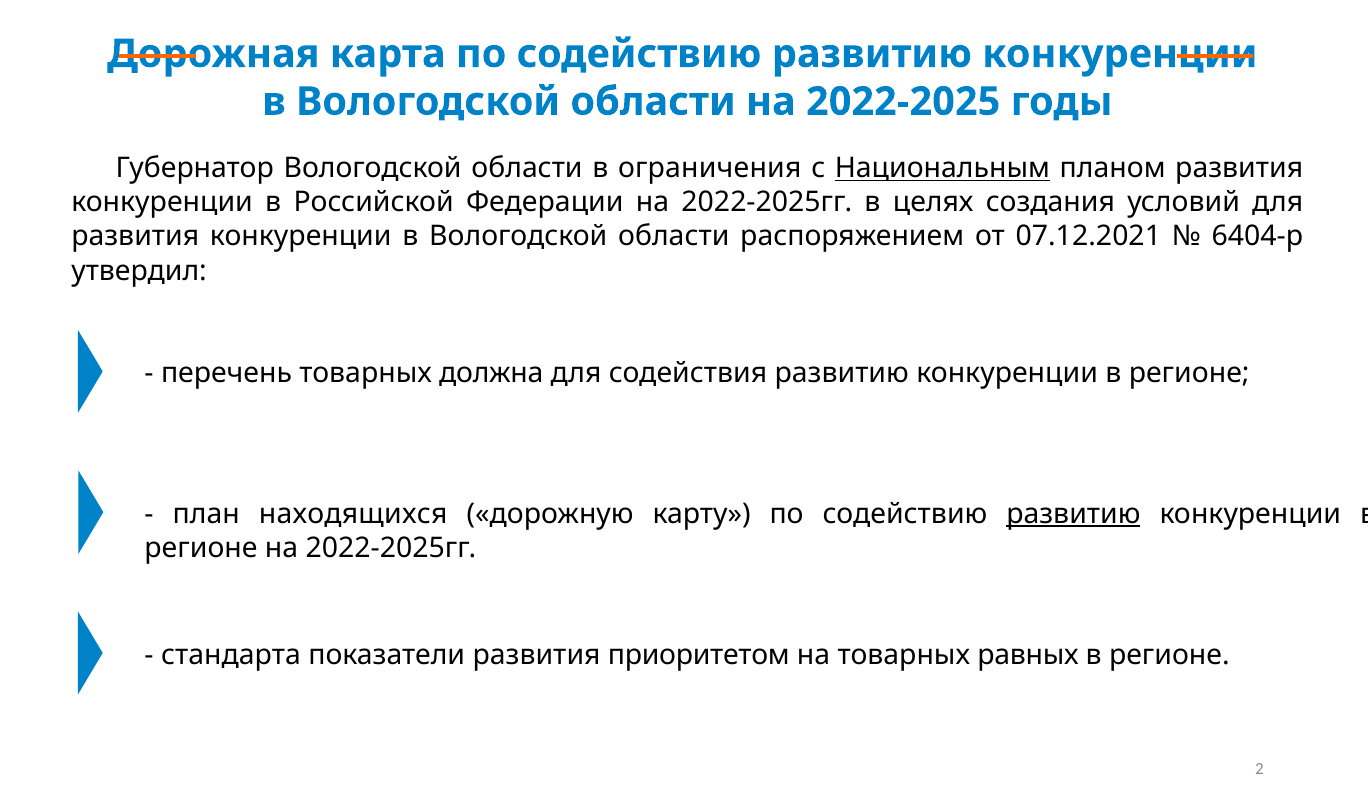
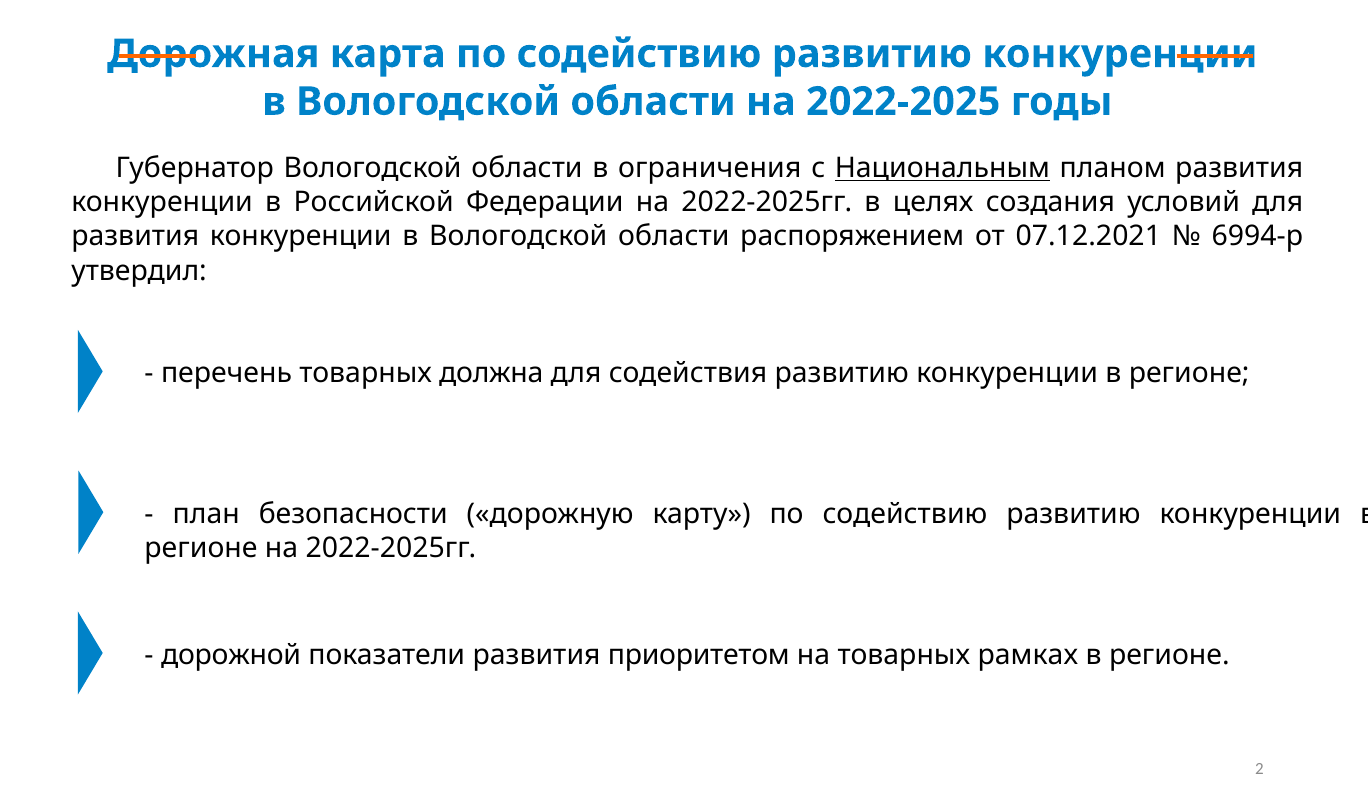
6404-р: 6404-р -> 6994-р
находящихся: находящихся -> безопасности
развитию at (1073, 514) underline: present -> none
стандарта: стандарта -> дорожной
равных: равных -> рамках
